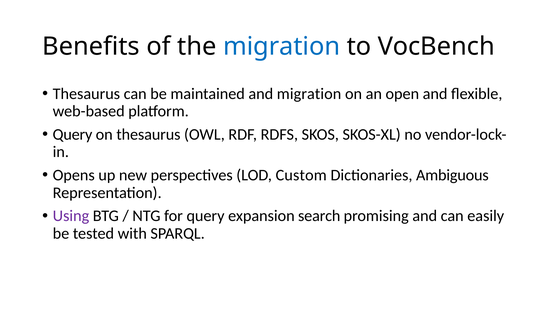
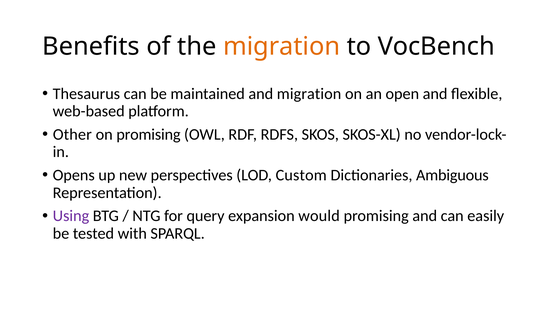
migration at (282, 47) colour: blue -> orange
Query at (72, 135): Query -> Other
on thesaurus: thesaurus -> promising
search: search -> would
